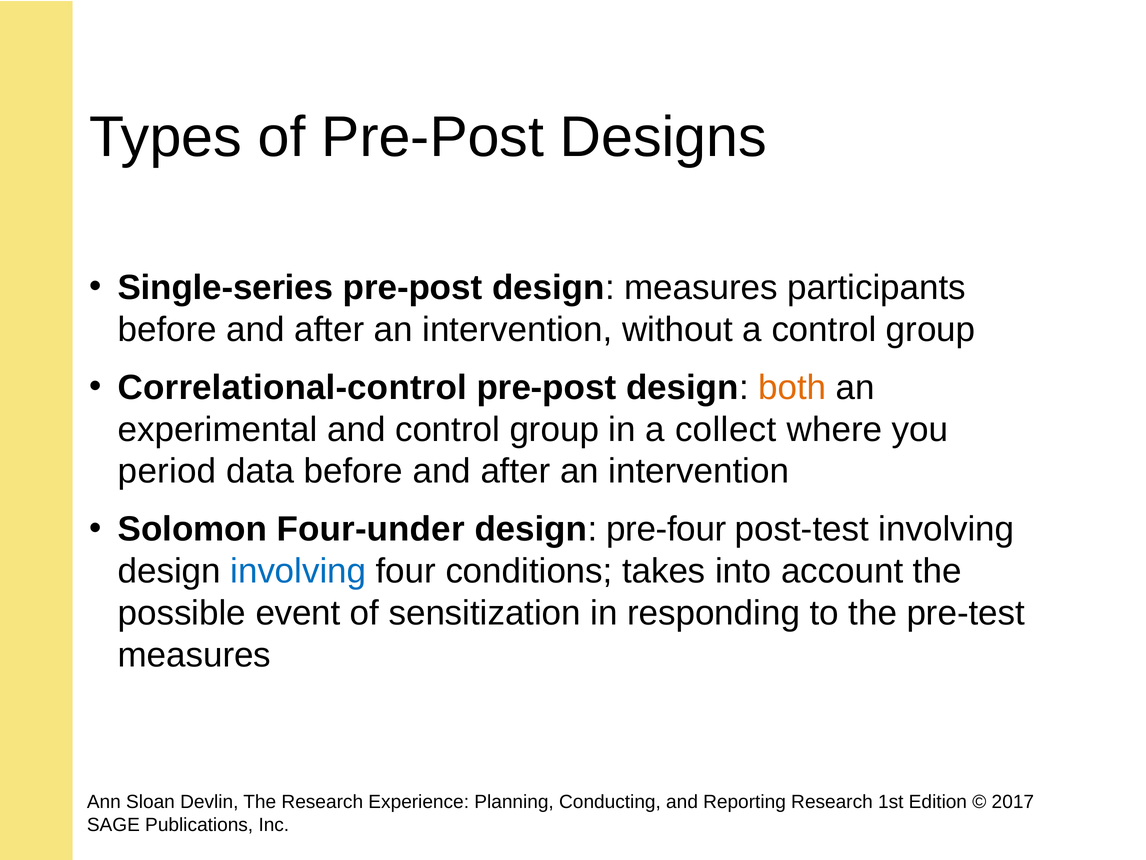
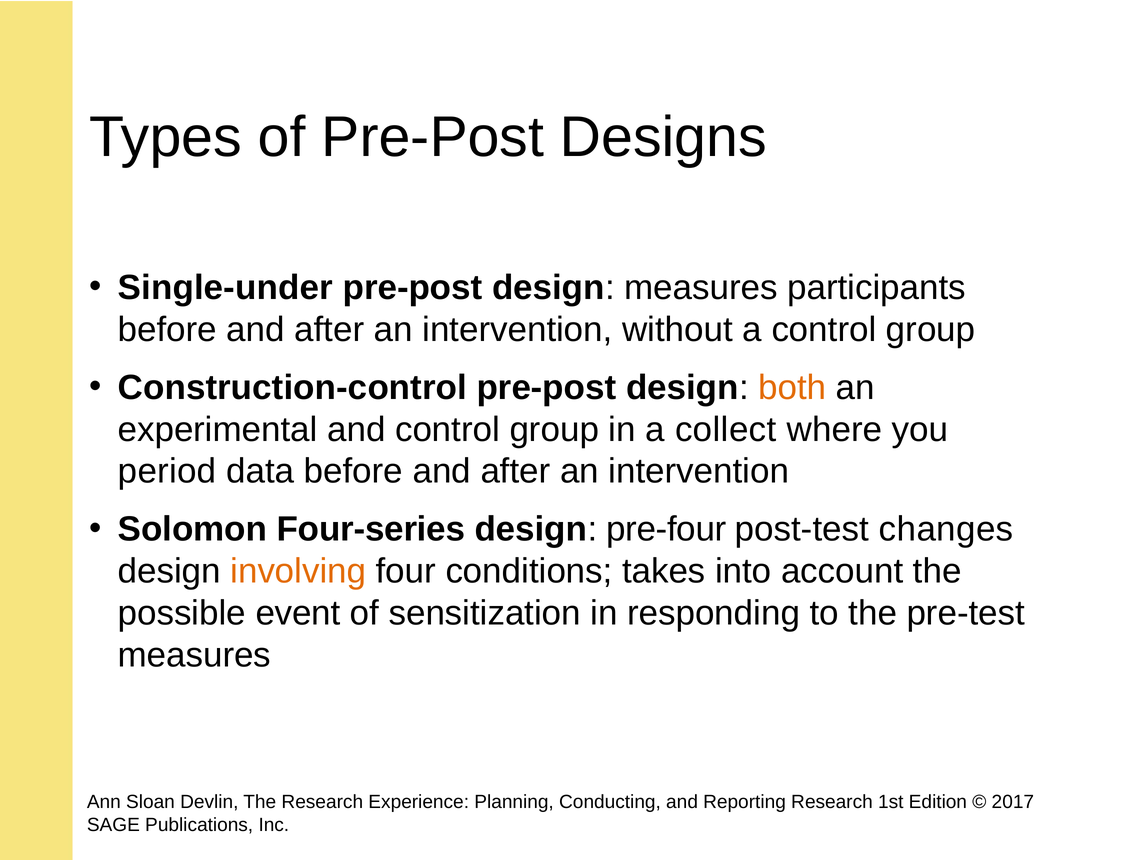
Single-series: Single-series -> Single-under
Correlational-control: Correlational-control -> Construction-control
Four-under: Four-under -> Four-series
post-test involving: involving -> changes
involving at (298, 571) colour: blue -> orange
